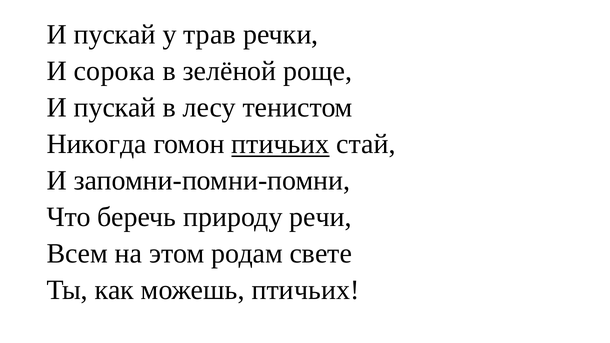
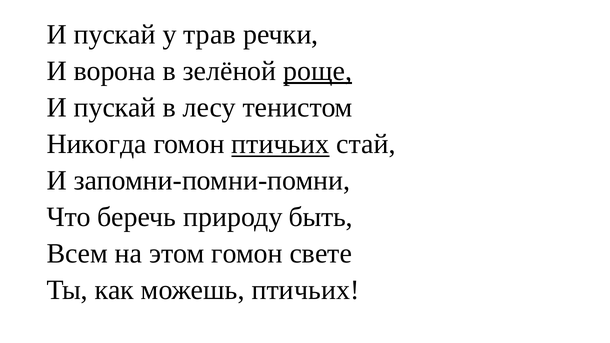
сорока: сорока -> ворона
роще underline: none -> present
речи: речи -> быть
этом родам: родам -> гомон
